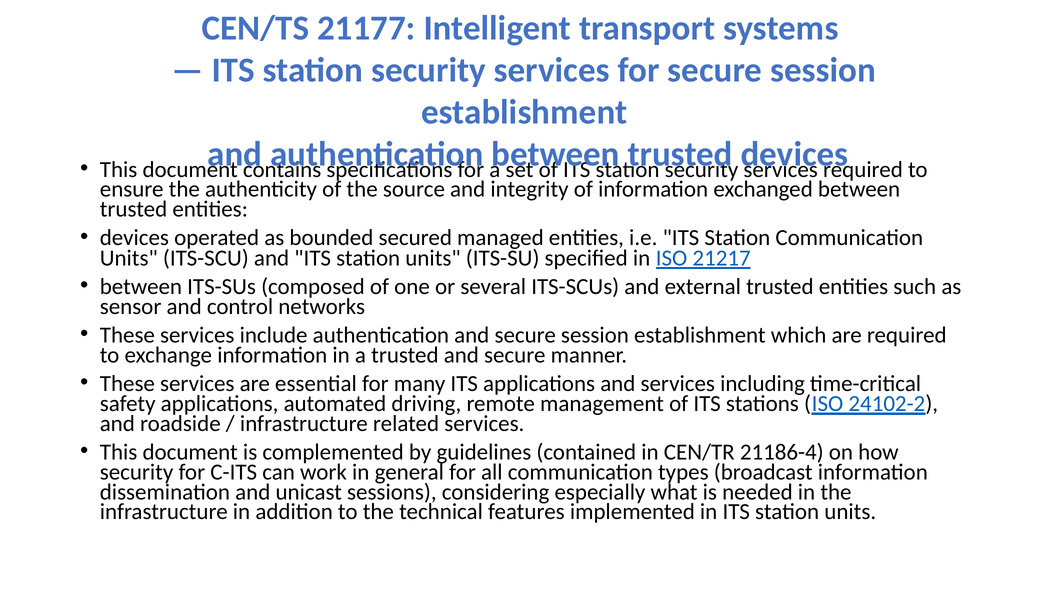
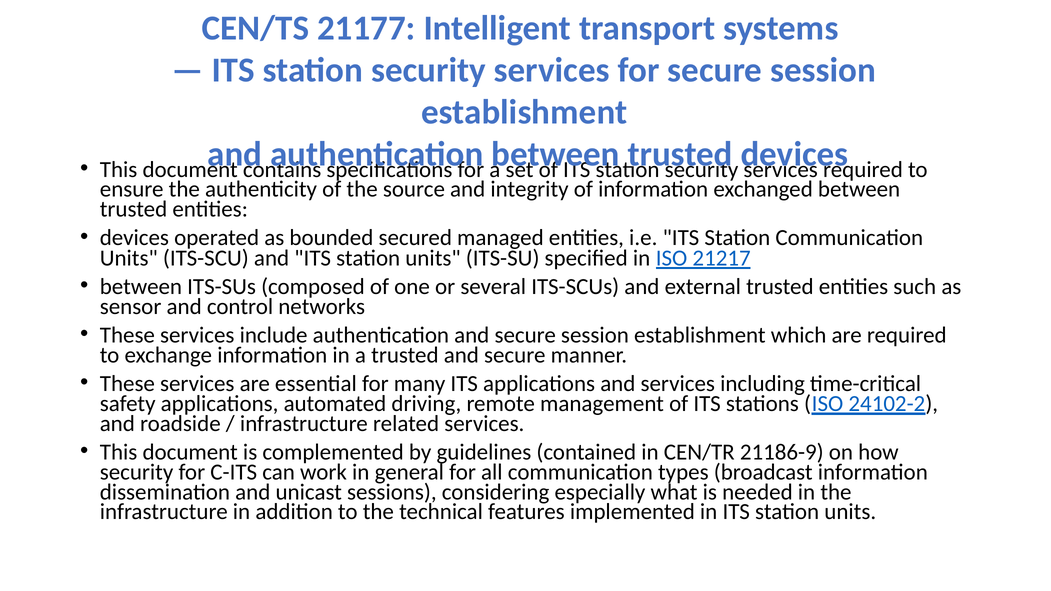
21186-4: 21186-4 -> 21186-9
